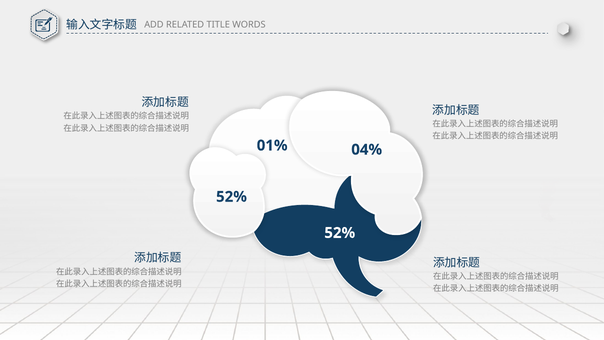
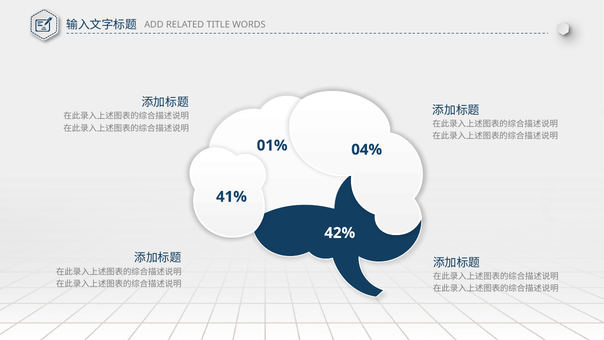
52% at (231, 197): 52% -> 41%
52% at (340, 233): 52% -> 42%
